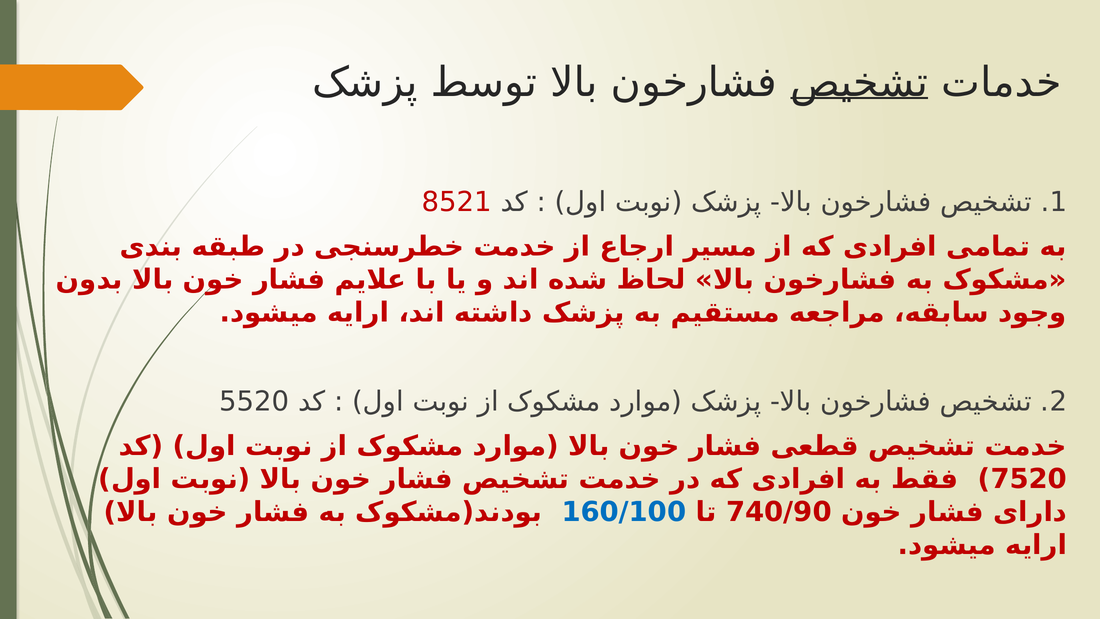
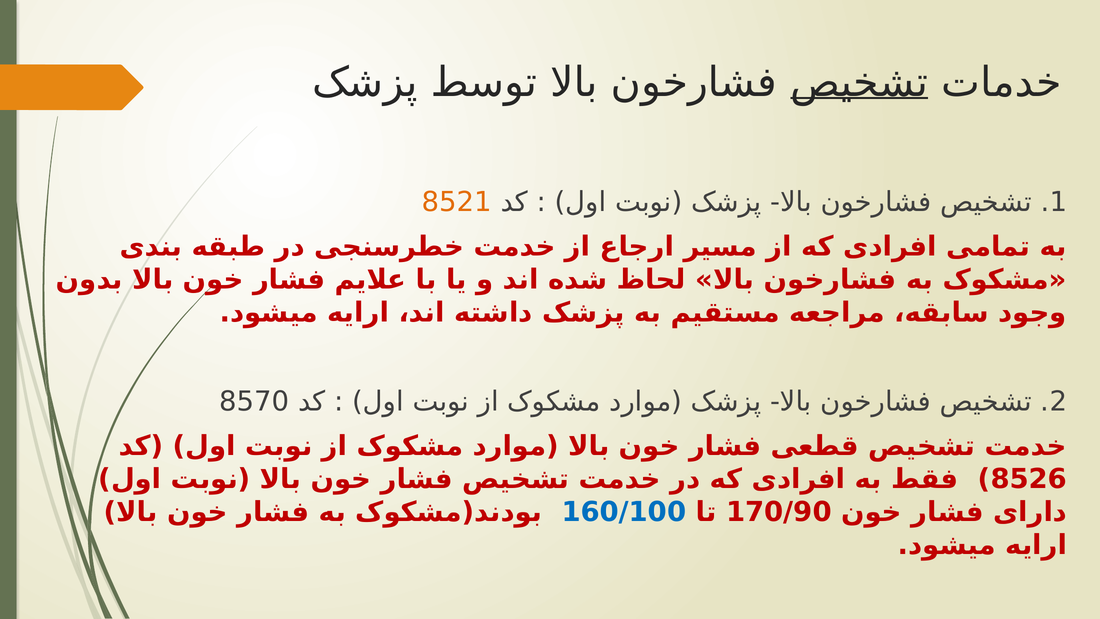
8521 colour: red -> orange
5520: 5520 -> 8570
7520: 7520 -> 8526
740/90: 740/90 -> 170/90
